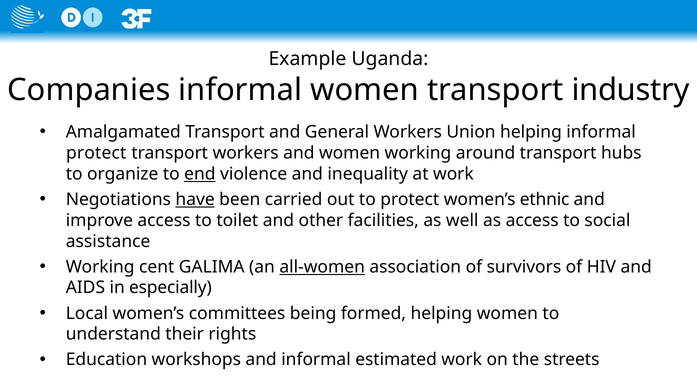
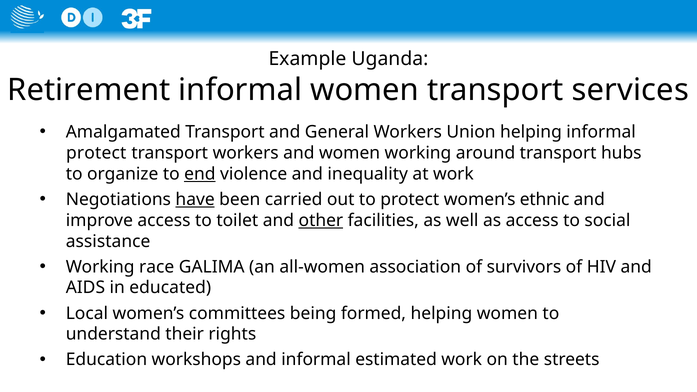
Companies: Companies -> Retirement
industry: industry -> services
other underline: none -> present
cent: cent -> race
all-women underline: present -> none
especially: especially -> educated
